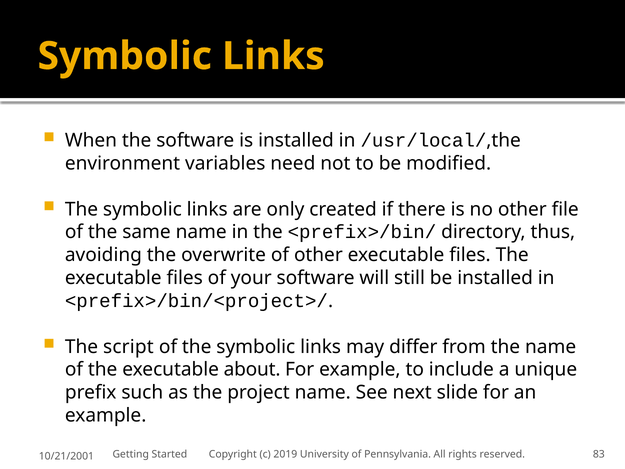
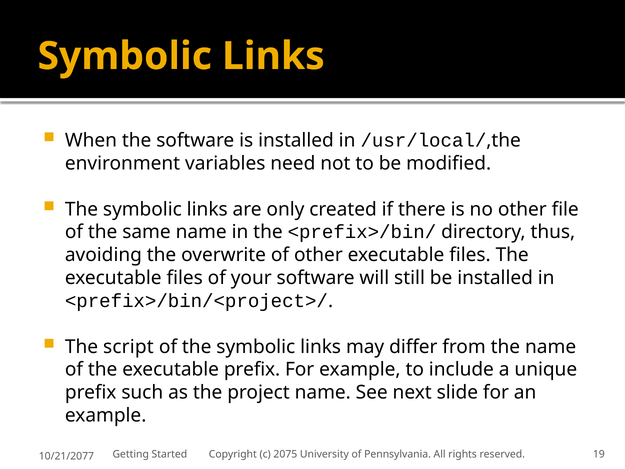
executable about: about -> prefix
2019: 2019 -> 2075
83: 83 -> 19
10/21/2001: 10/21/2001 -> 10/21/2077
